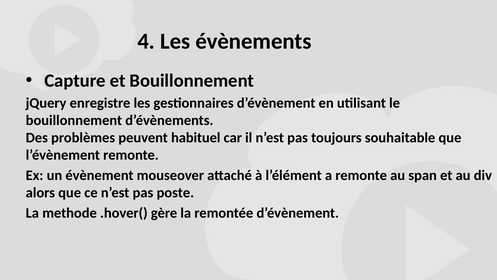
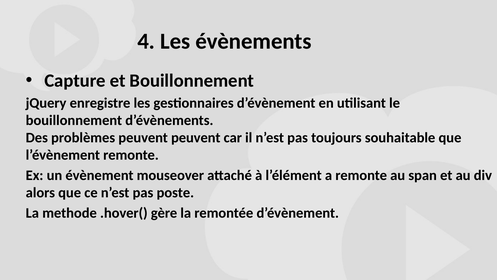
peuvent habituel: habituel -> peuvent
